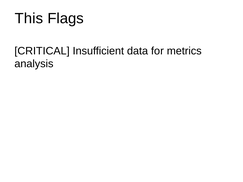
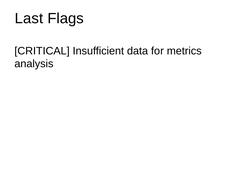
This: This -> Last
